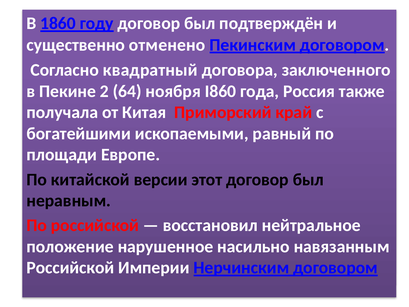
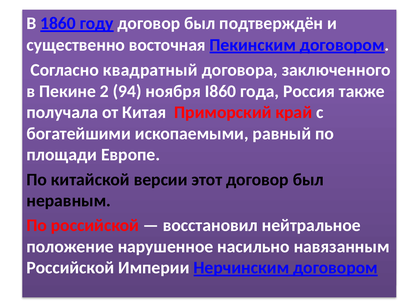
отменено: отменено -> восточная
64: 64 -> 94
